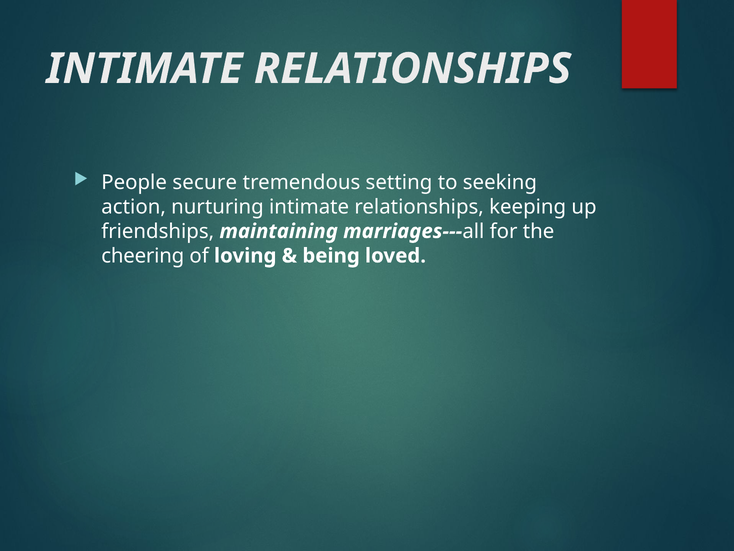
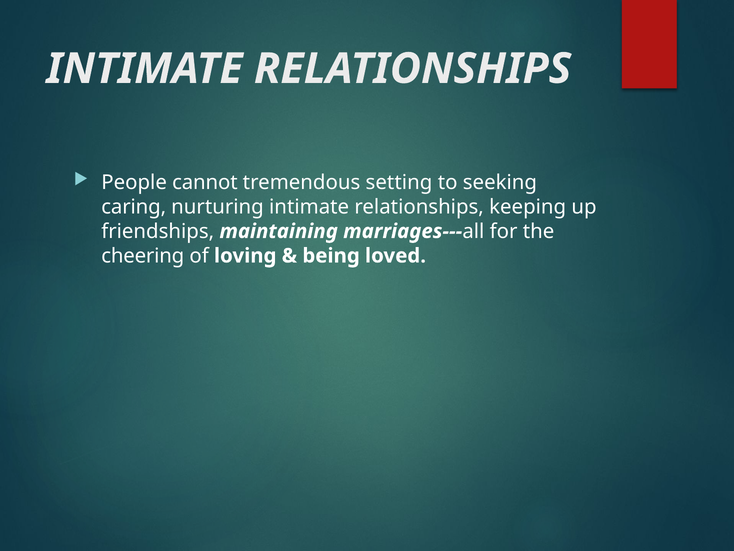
secure: secure -> cannot
action: action -> caring
